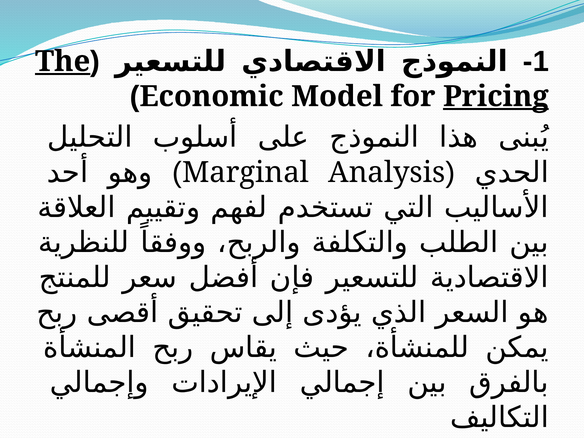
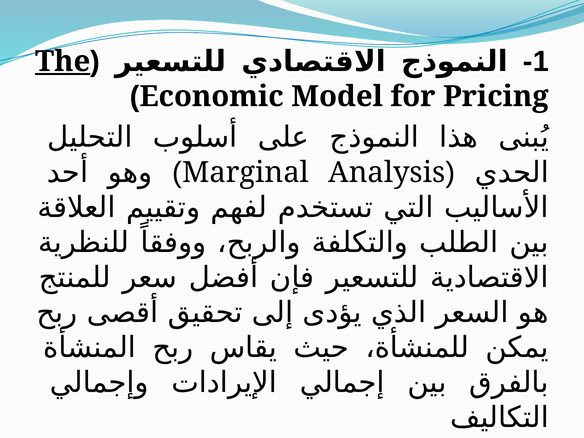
Pricing underline: present -> none
